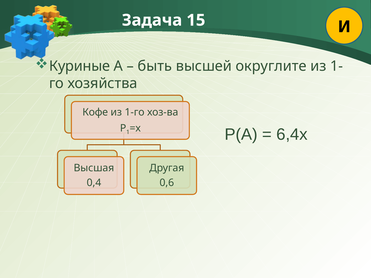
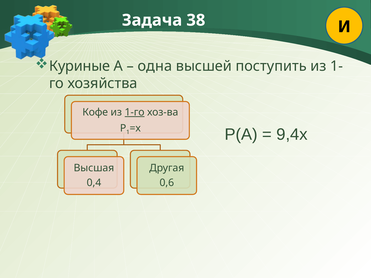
15: 15 -> 38
быть: быть -> одна
округлите: округлите -> поступить
1-го underline: none -> present
6,4х: 6,4х -> 9,4х
